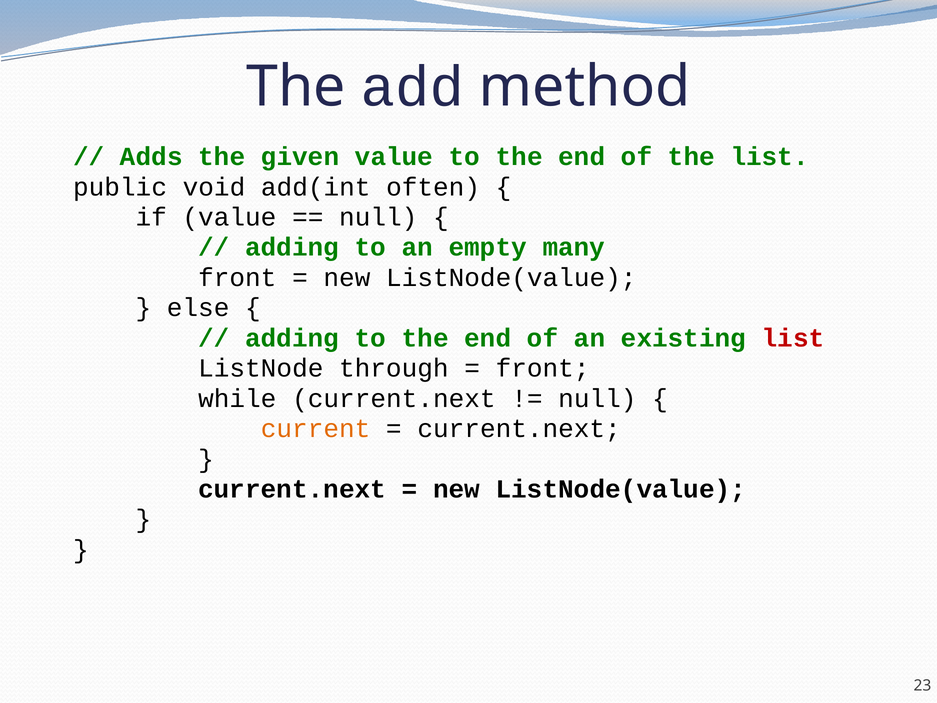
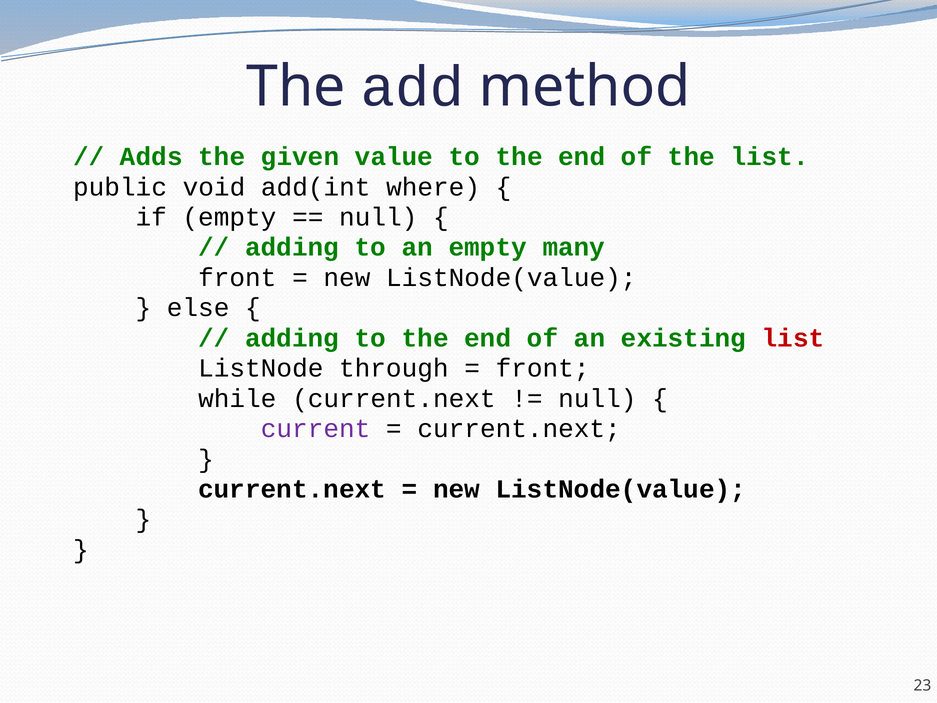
often: often -> where
if value: value -> empty
current colour: orange -> purple
